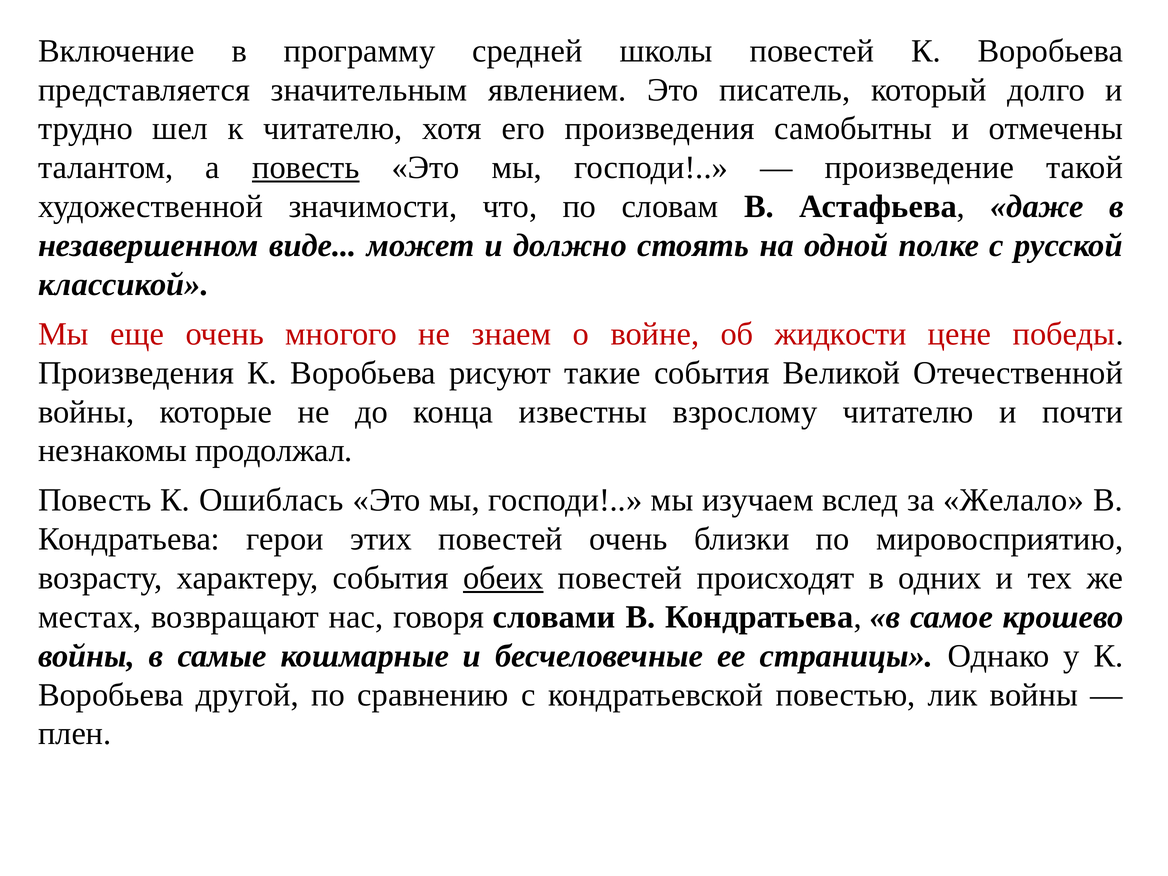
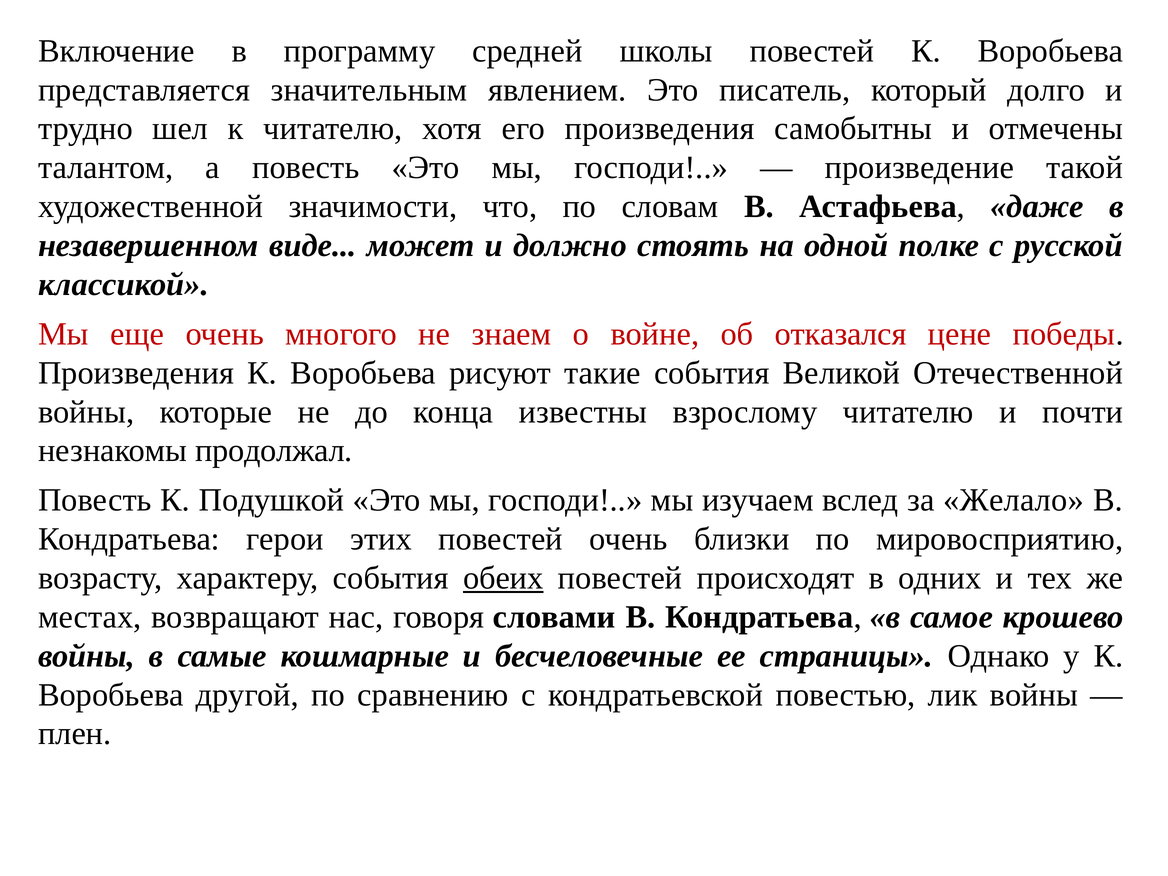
повесть at (306, 168) underline: present -> none
жидкости: жидкости -> отказался
Ошиблась: Ошиблась -> Подушкой
